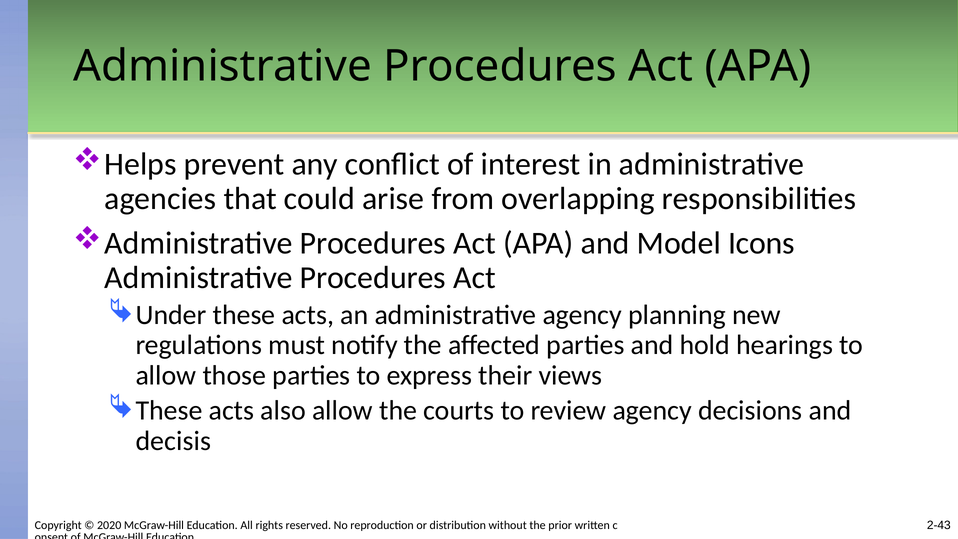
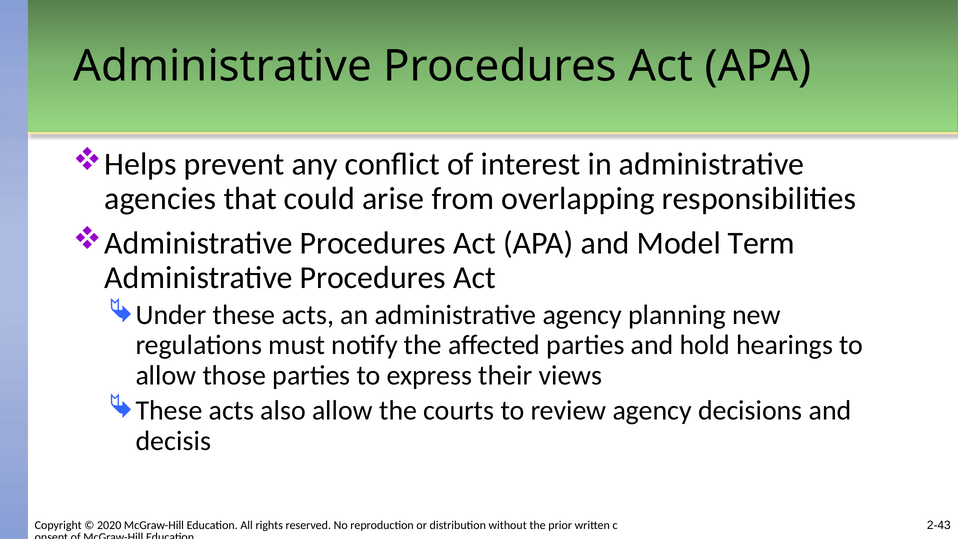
Icons: Icons -> Term
